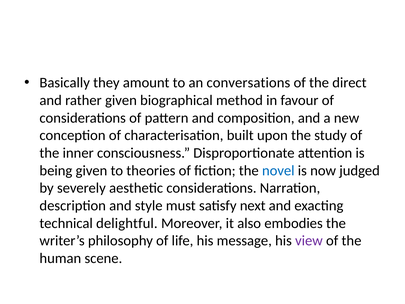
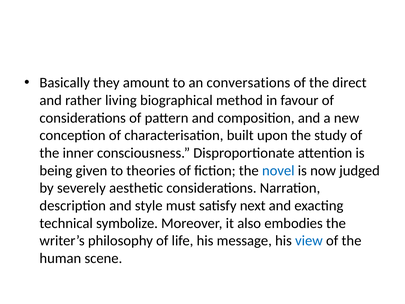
rather given: given -> living
delightful: delightful -> symbolize
view colour: purple -> blue
